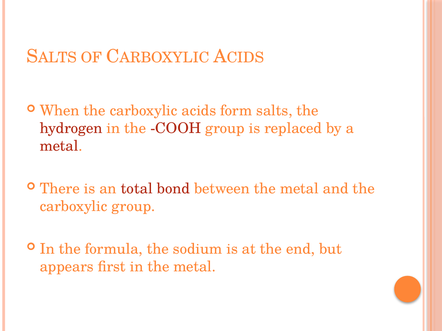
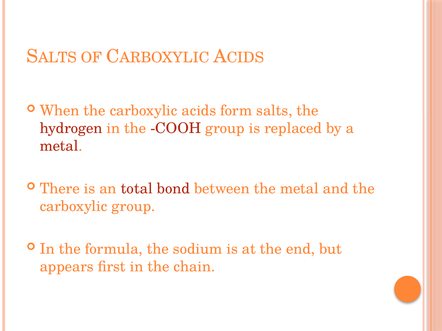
in the metal: metal -> chain
